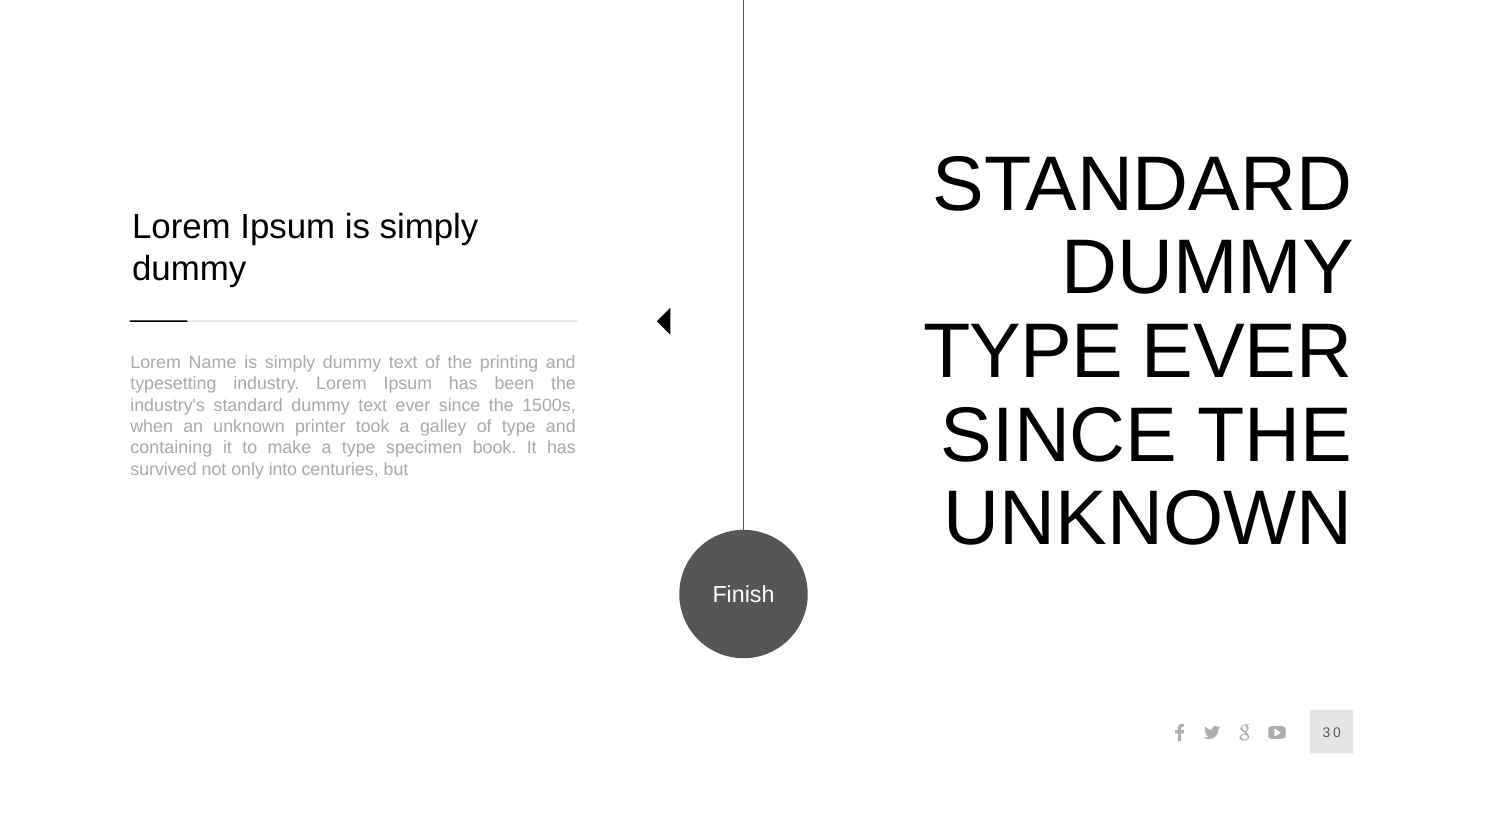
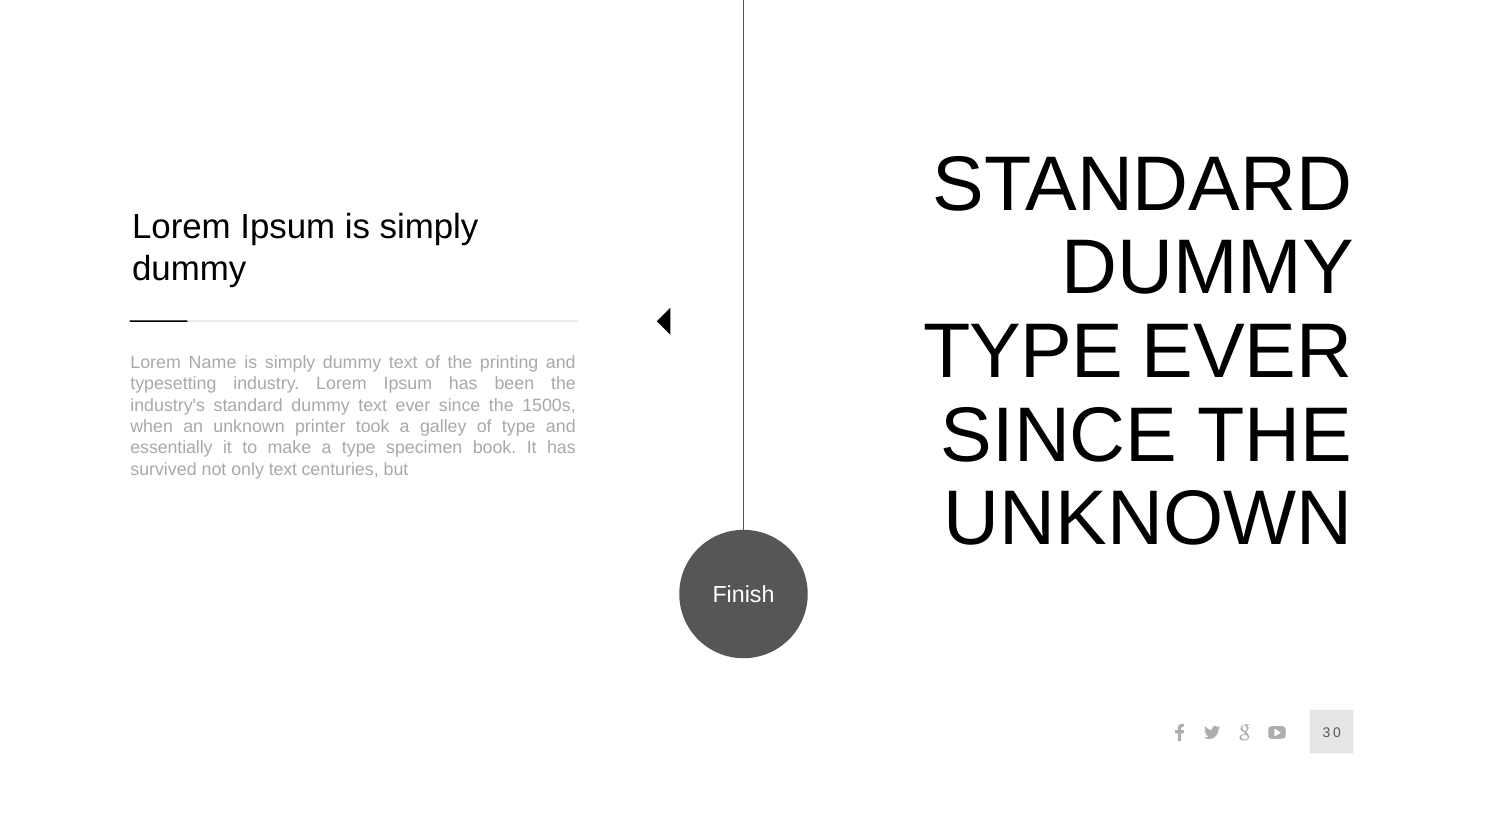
containing: containing -> essentially
only into: into -> text
